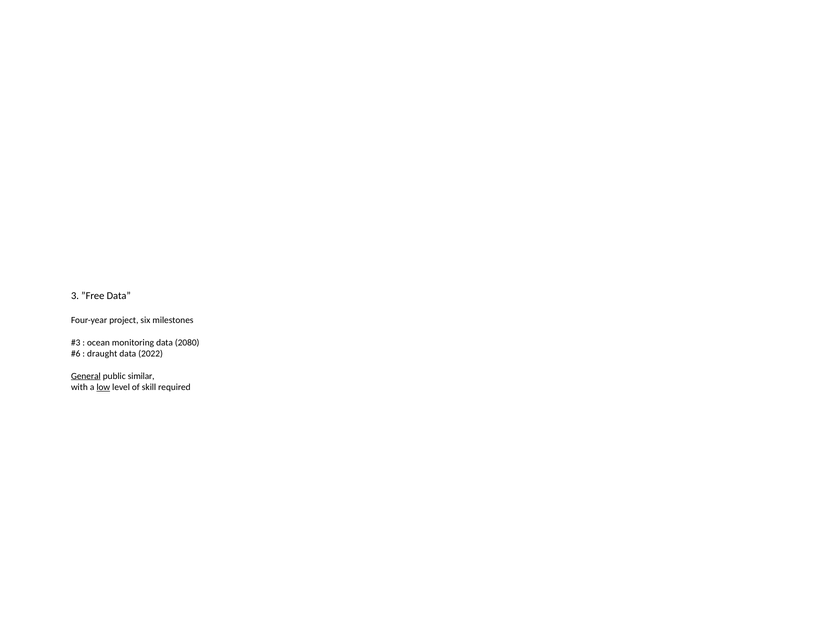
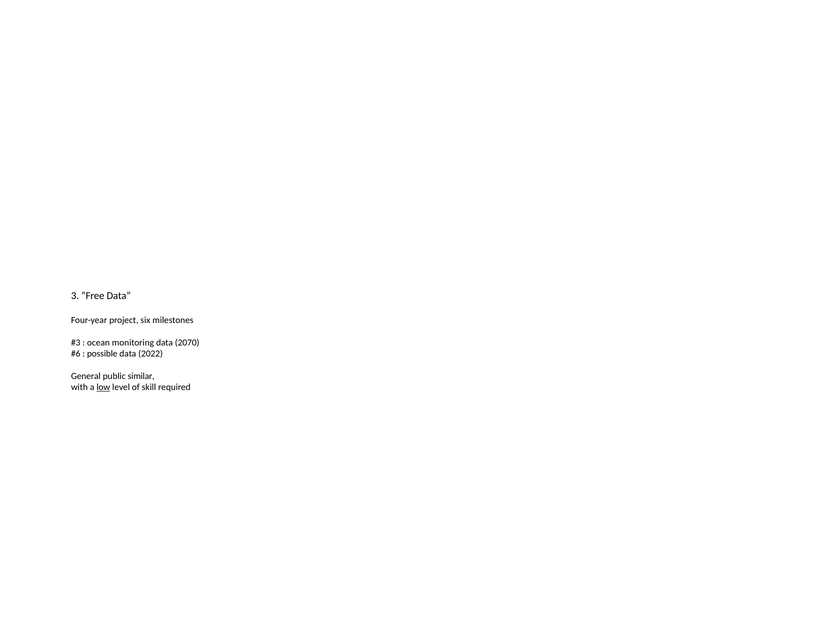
2080: 2080 -> 2070
draught: draught -> possible
General underline: present -> none
